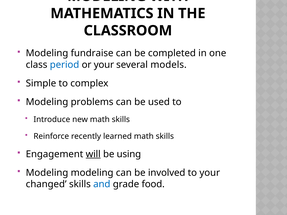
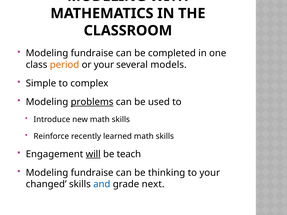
period colour: blue -> orange
problems underline: none -> present
using: using -> teach
modeling at (92, 173): modeling -> fundraise
involved: involved -> thinking
food: food -> next
